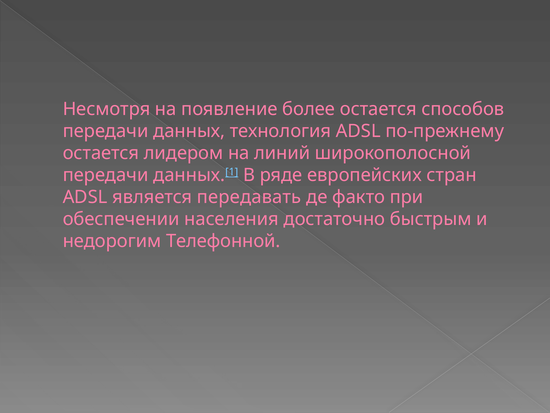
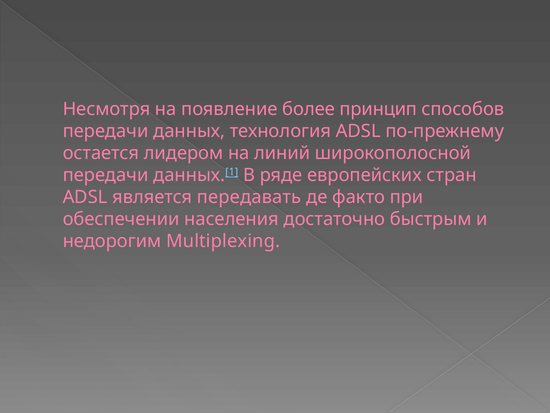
более остается: остается -> принцип
Телефонной: Телефонной -> Multiplexing
